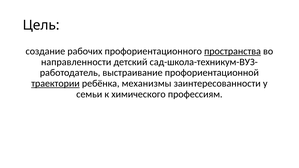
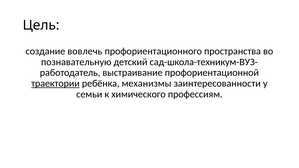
рабочих: рабочих -> вовлечь
пространства underline: present -> none
направленности: направленности -> познавательную
